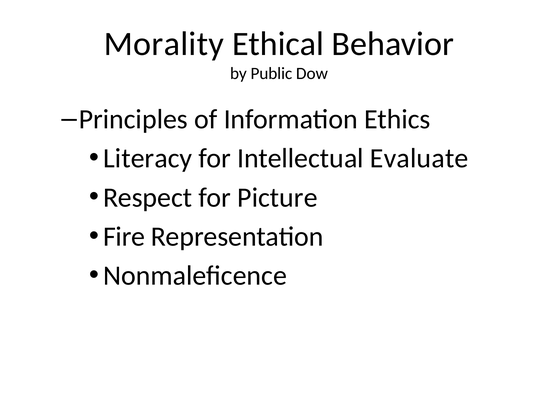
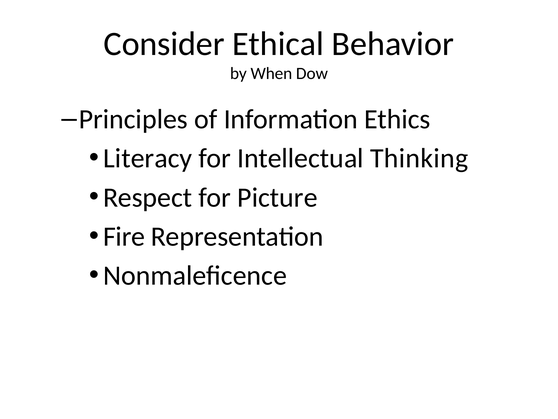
Morality: Morality -> Consider
Public: Public -> When
Evaluate: Evaluate -> Thinking
